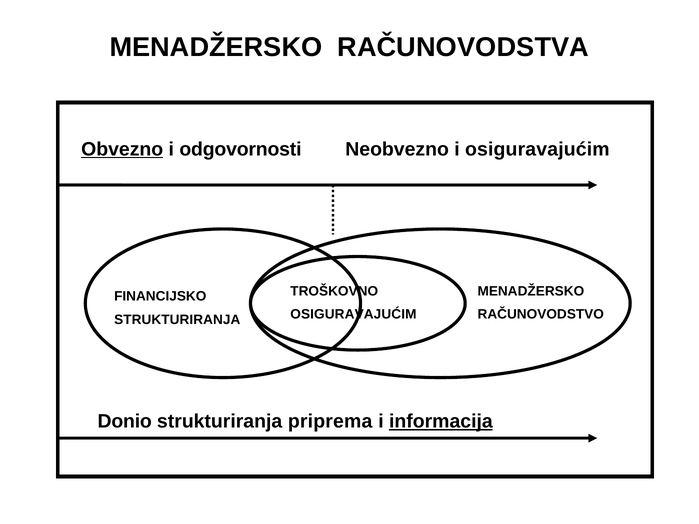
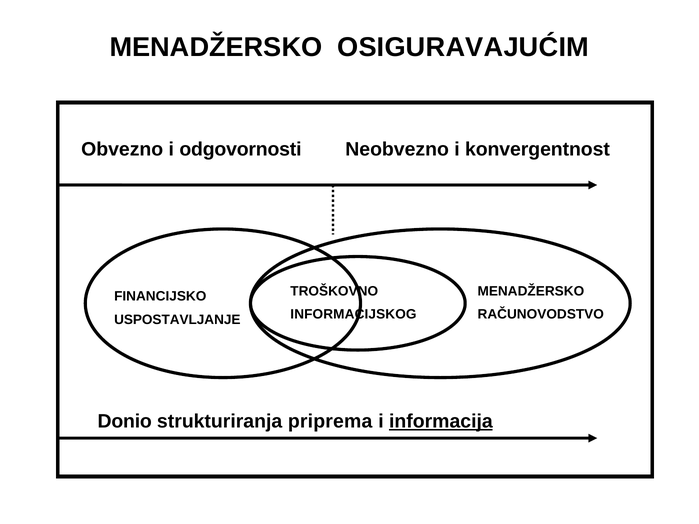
RAČUNOVODSTVA: RAČUNOVODSTVA -> OSIGURAVAJUĆIM
Obvezno underline: present -> none
i osiguravajućim: osiguravajućim -> konvergentnost
OSIGURAVAJUĆIM at (353, 314): OSIGURAVAJUĆIM -> INFORMACIJSKOG
STRUKTURIRANJA at (177, 320): STRUKTURIRANJA -> USPOSTAVLJANJE
